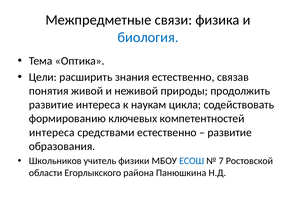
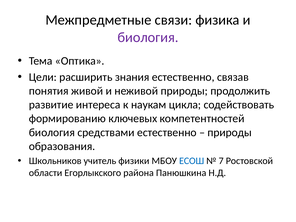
биология at (148, 37) colour: blue -> purple
интереса at (52, 132): интереса -> биология
развитие at (230, 132): развитие -> природы
